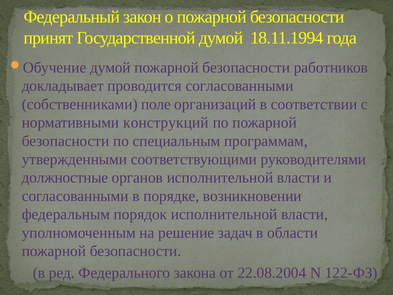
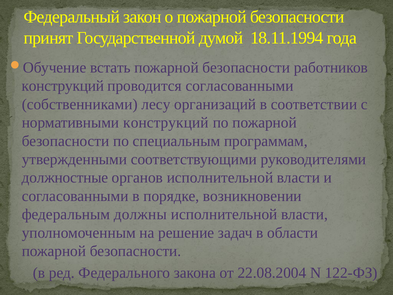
думой at (110, 67): думой -> встать
докладывает at (63, 86): докладывает -> конструкций
поле: поле -> лесу
порядок: порядок -> должны
